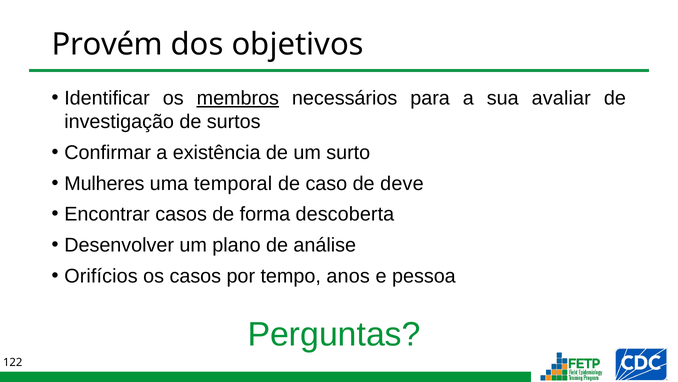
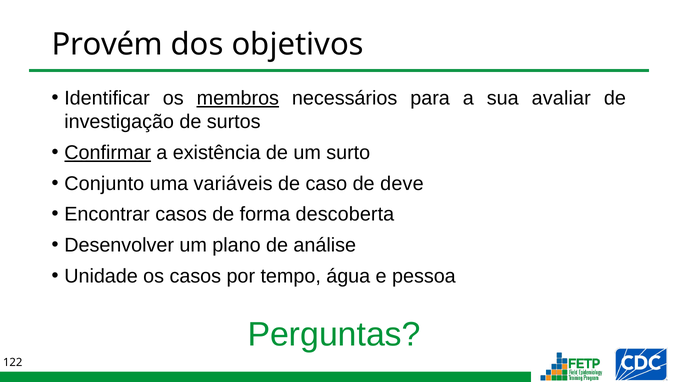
Confirmar underline: none -> present
Mulheres: Mulheres -> Conjunto
temporal: temporal -> variáveis
Orifícios: Orifícios -> Unidade
anos: anos -> água
